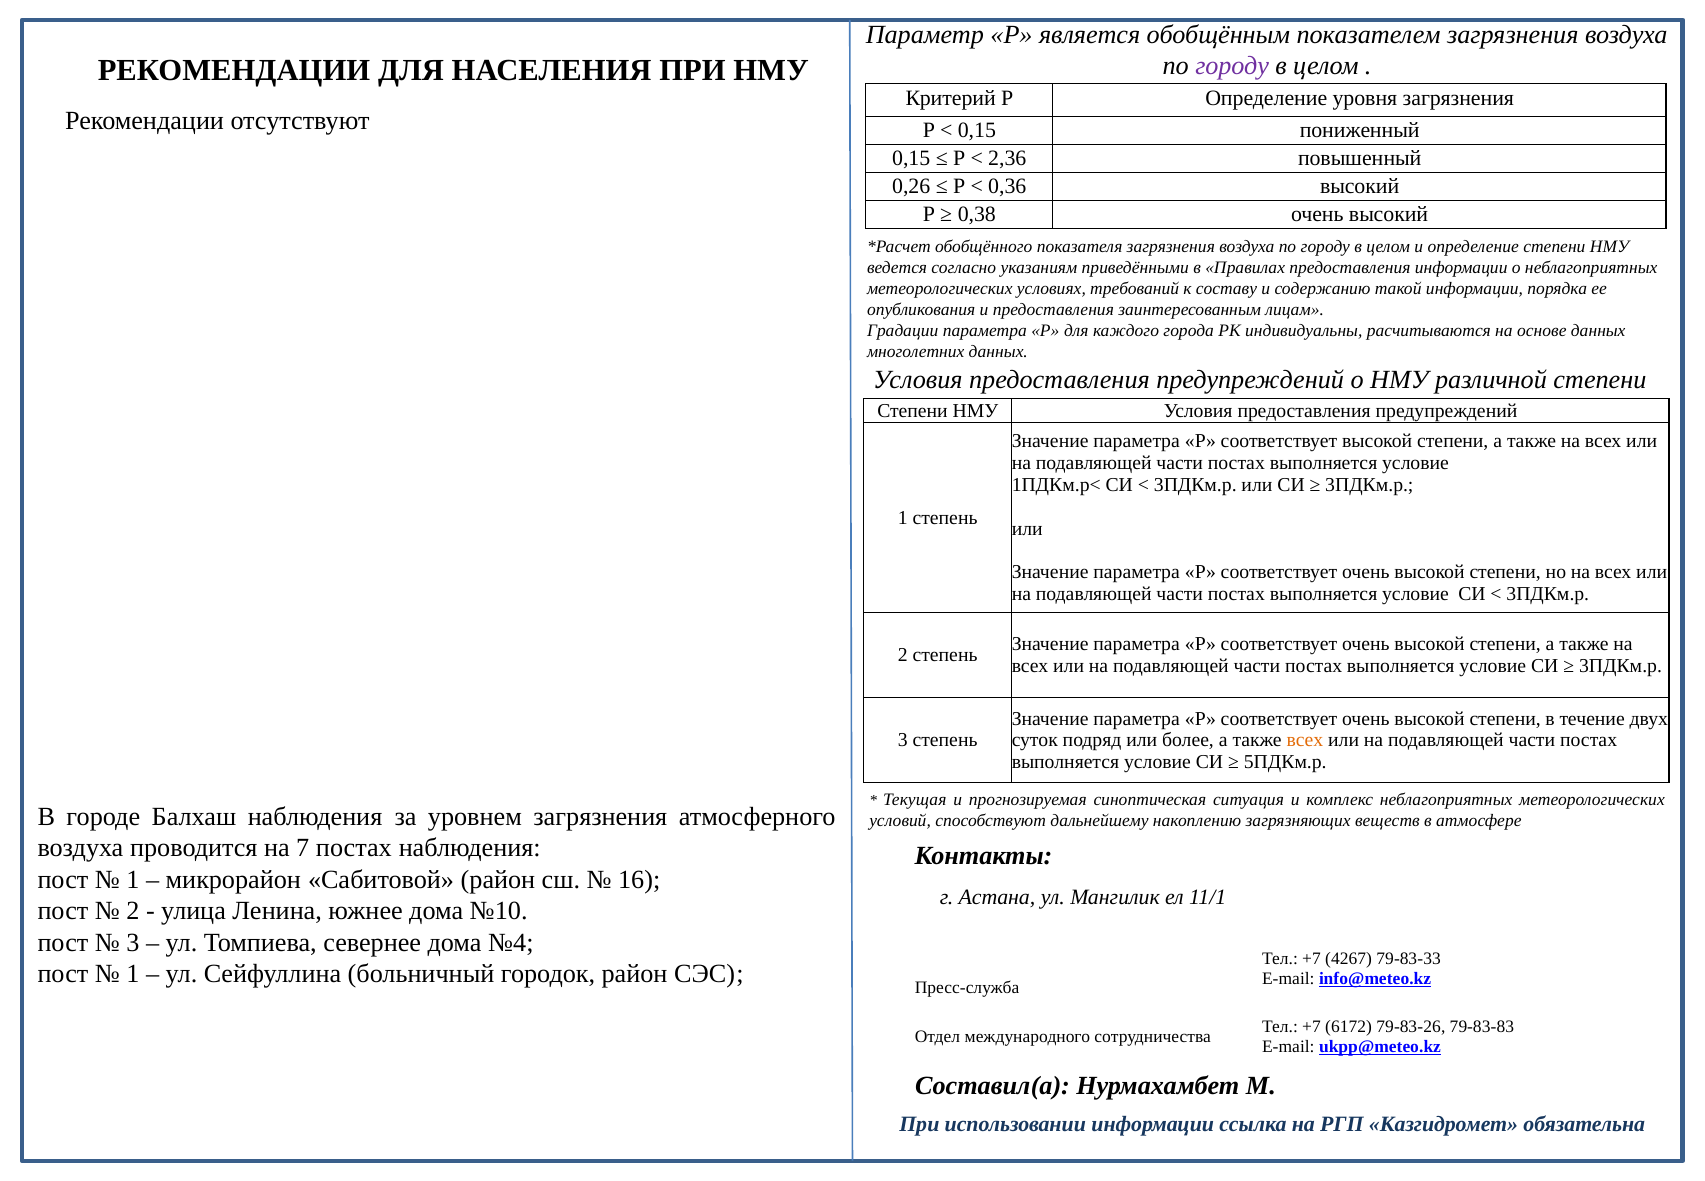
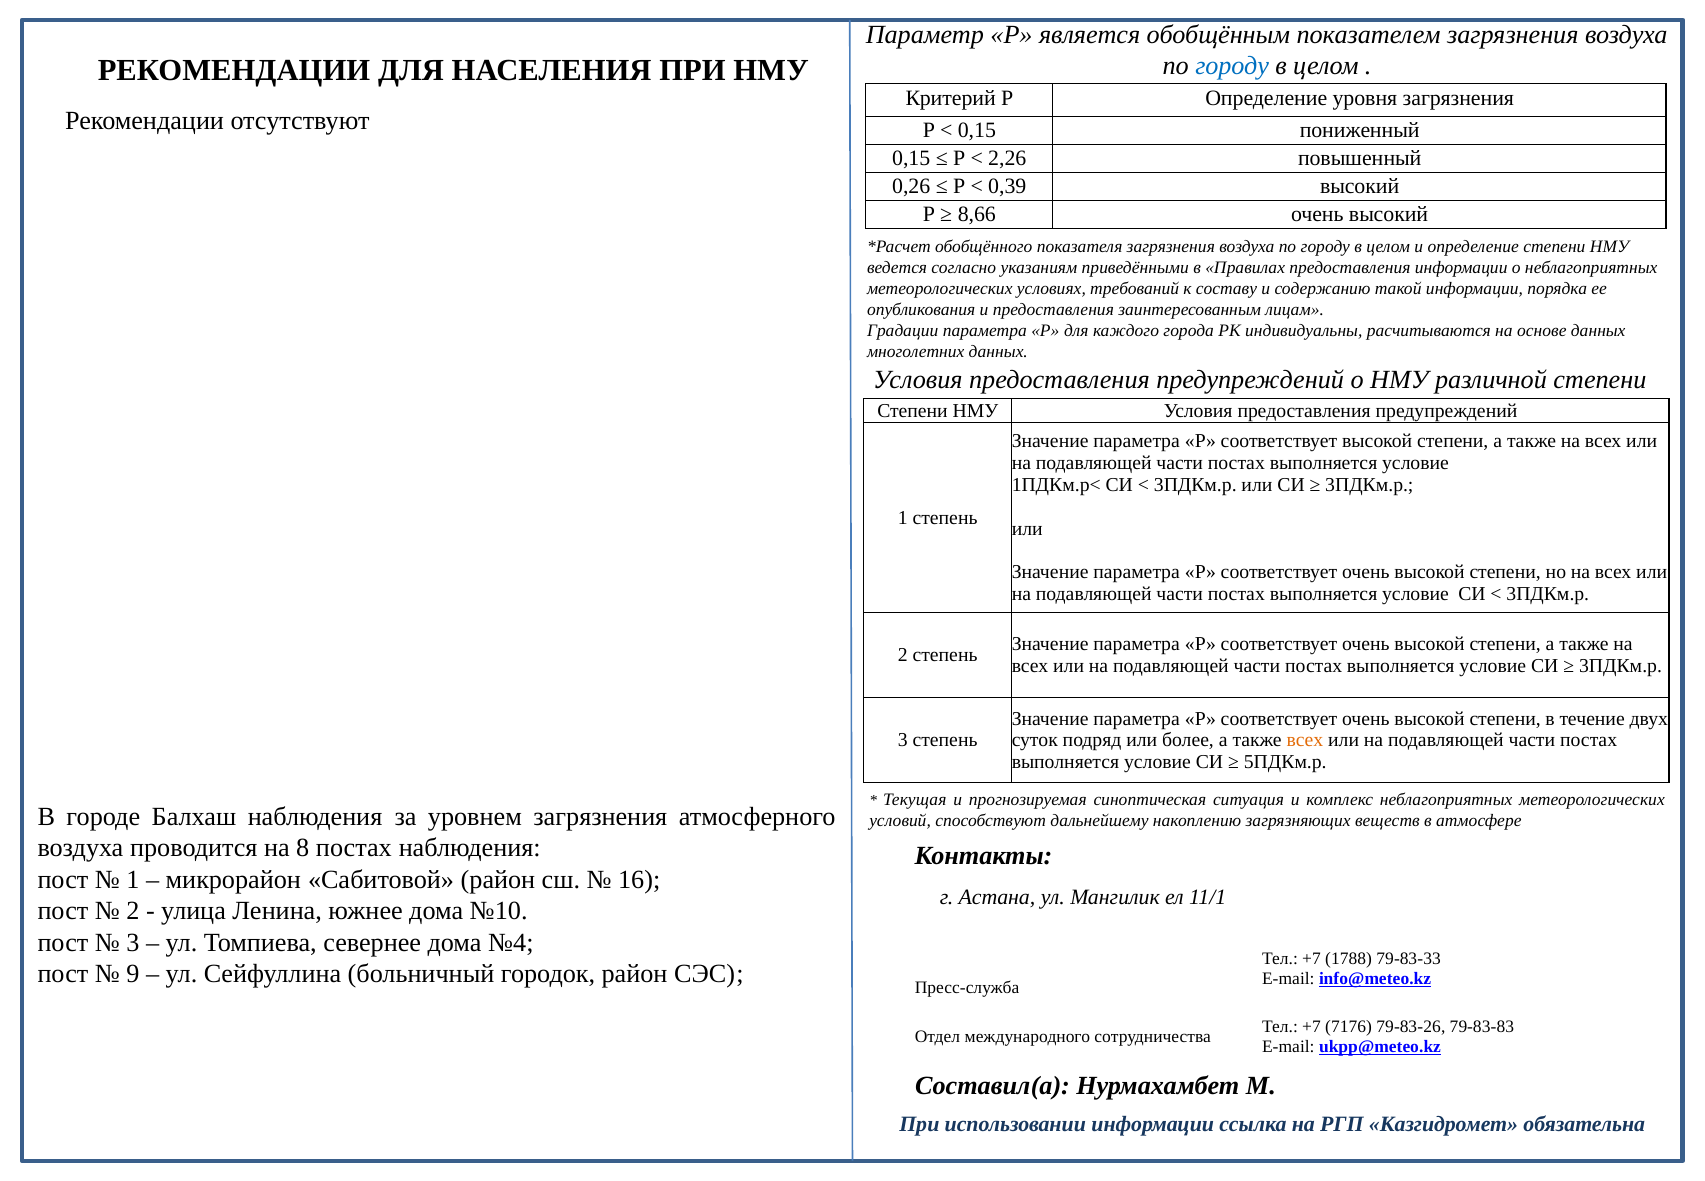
городу at (1232, 66) colour: purple -> blue
2,36: 2,36 -> 2,26
0,36: 0,36 -> 0,39
0,38: 0,38 -> 8,66
7: 7 -> 8
4267: 4267 -> 1788
1 at (133, 974): 1 -> 9
6172: 6172 -> 7176
